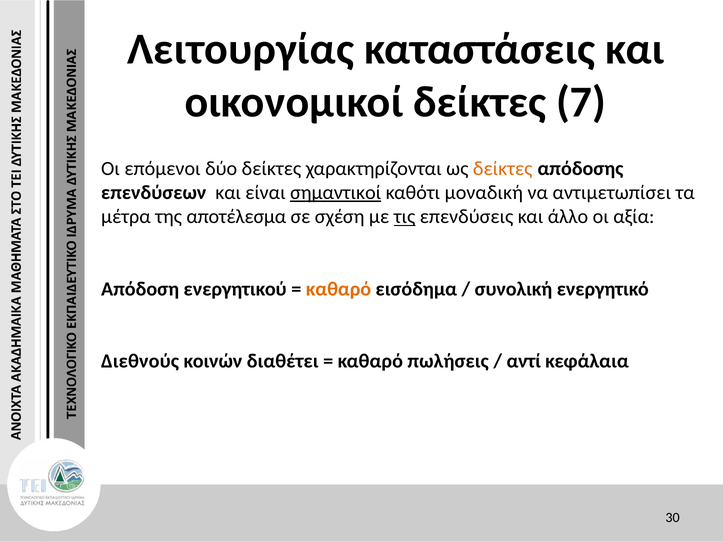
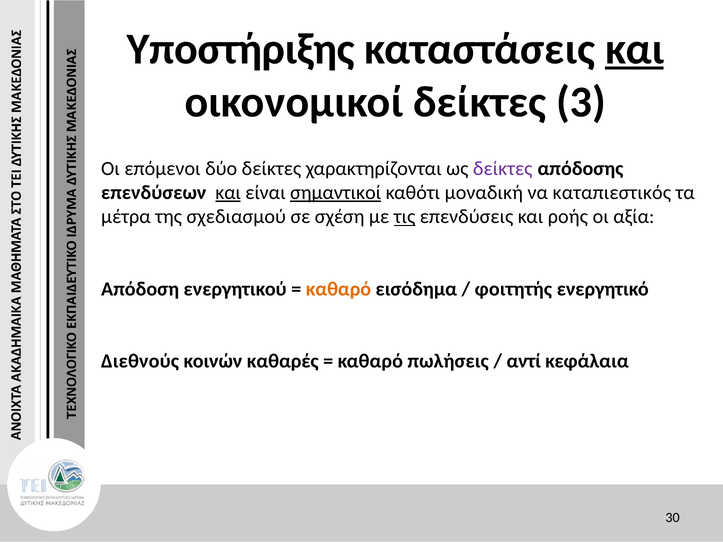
Λειτουργίας: Λειτουργίας -> Υποστήριξης
και at (635, 49) underline: none -> present
7: 7 -> 3
δείκτες at (503, 169) colour: orange -> purple
και at (228, 193) underline: none -> present
αντιμετωπίσει: αντιμετωπίσει -> καταπιεστικός
αποτέλεσμα: αποτέλεσμα -> σχεδιασμού
άλλο: άλλο -> ροής
συνολική: συνολική -> φοιτητής
διαθέτει: διαθέτει -> καθαρές
